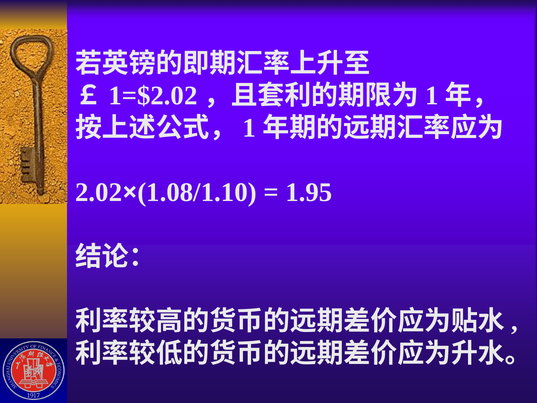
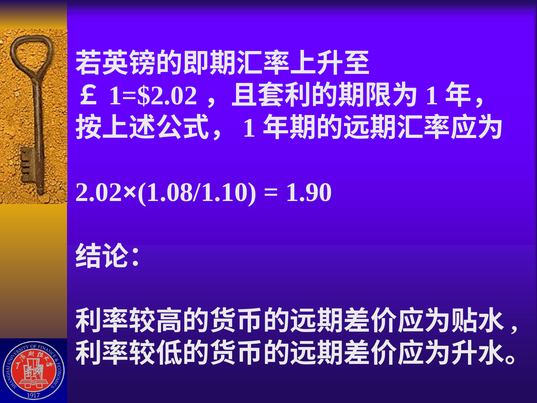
1.95: 1.95 -> 1.90
